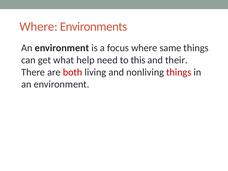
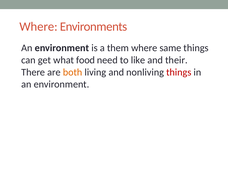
focus: focus -> them
help: help -> food
this: this -> like
both colour: red -> orange
